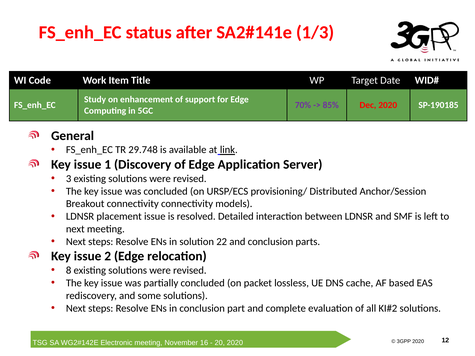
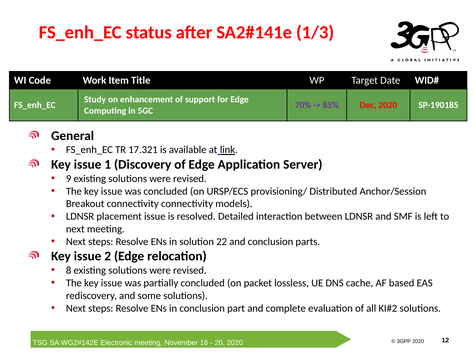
29.748: 29.748 -> 17.321
3: 3 -> 9
